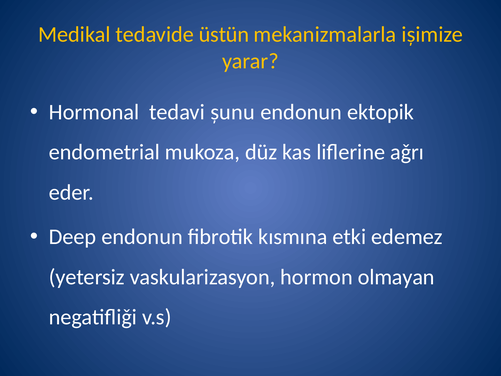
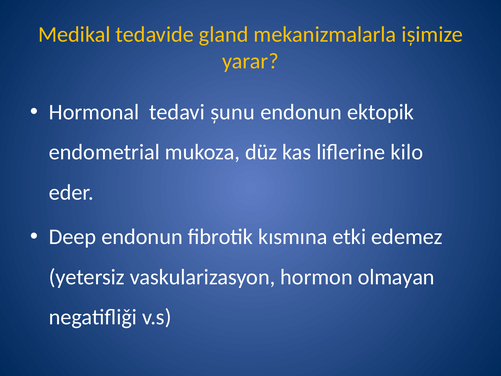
üstün: üstün -> gland
aǧrı: aǧrı -> kilo
